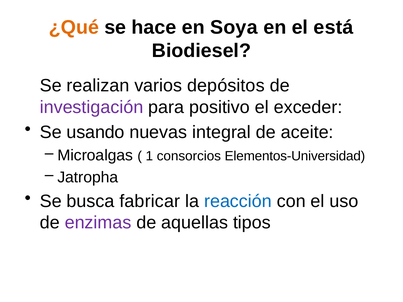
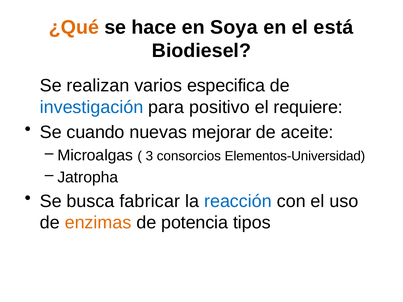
depósitos: depósitos -> especifica
investigación colour: purple -> blue
exceder: exceder -> requiere
usando: usando -> cuando
integral: integral -> mejorar
1: 1 -> 3
enzimas colour: purple -> orange
aquellas: aquellas -> potencia
